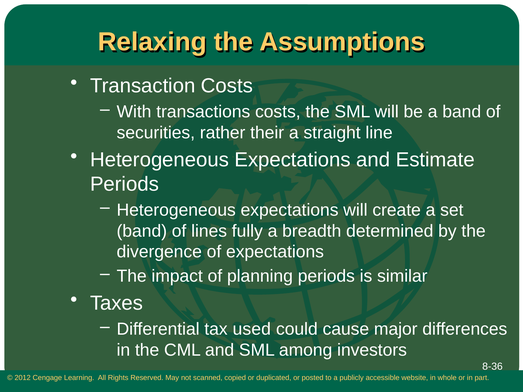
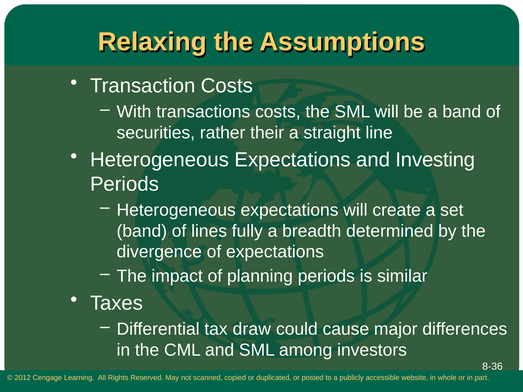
Estimate: Estimate -> Investing
used: used -> draw
